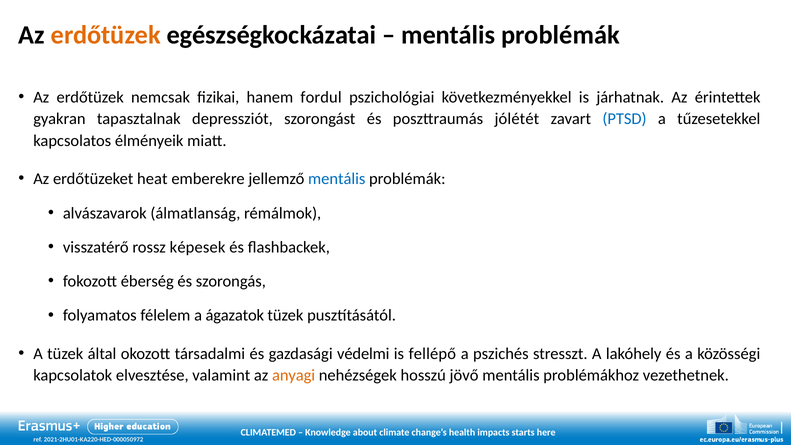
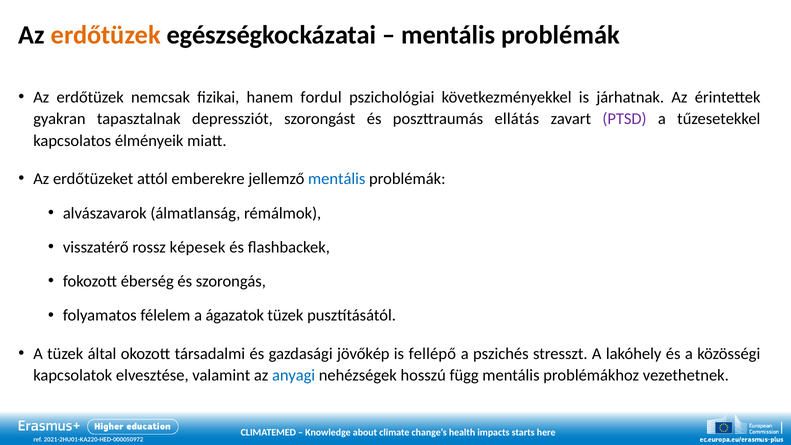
jólétét: jólétét -> ellátás
PTSD colour: blue -> purple
heat: heat -> attól
védelmi: védelmi -> jövőkép
anyagi colour: orange -> blue
jövő: jövő -> függ
